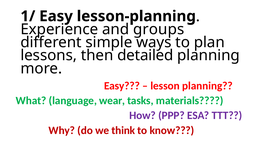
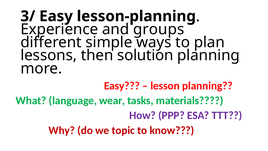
1/: 1/ -> 3/
detailed: detailed -> solution
think: think -> topic
